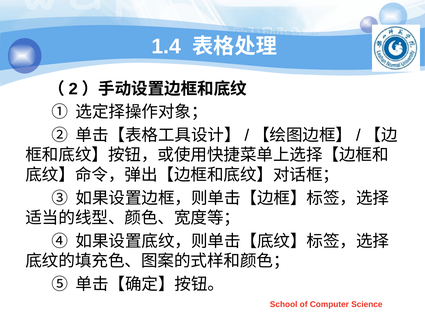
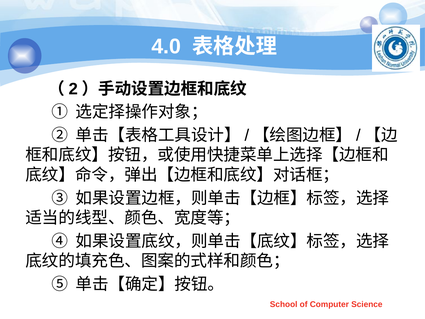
1.4: 1.4 -> 4.0
